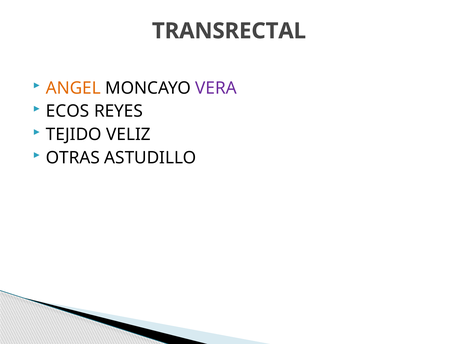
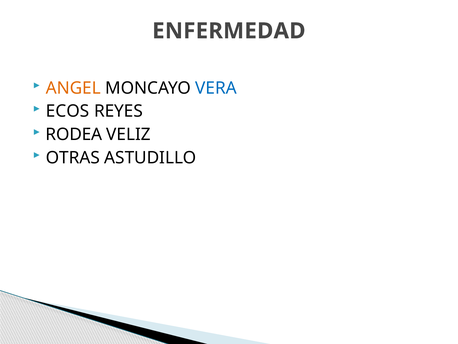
TRANSRECTAL: TRANSRECTAL -> ENFERMEDAD
VERA colour: purple -> blue
TEJIDO: TEJIDO -> RODEA
